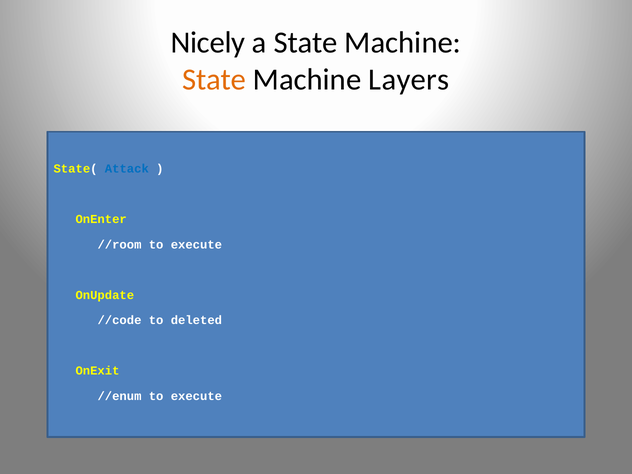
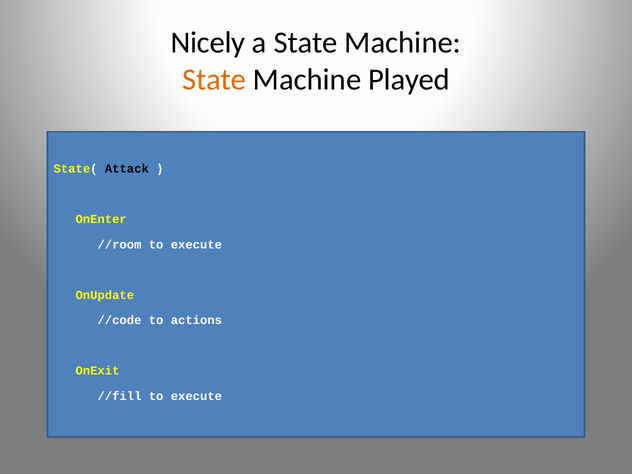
Layers: Layers -> Played
Attack colour: blue -> black
deleted: deleted -> actions
//enum: //enum -> //fill
